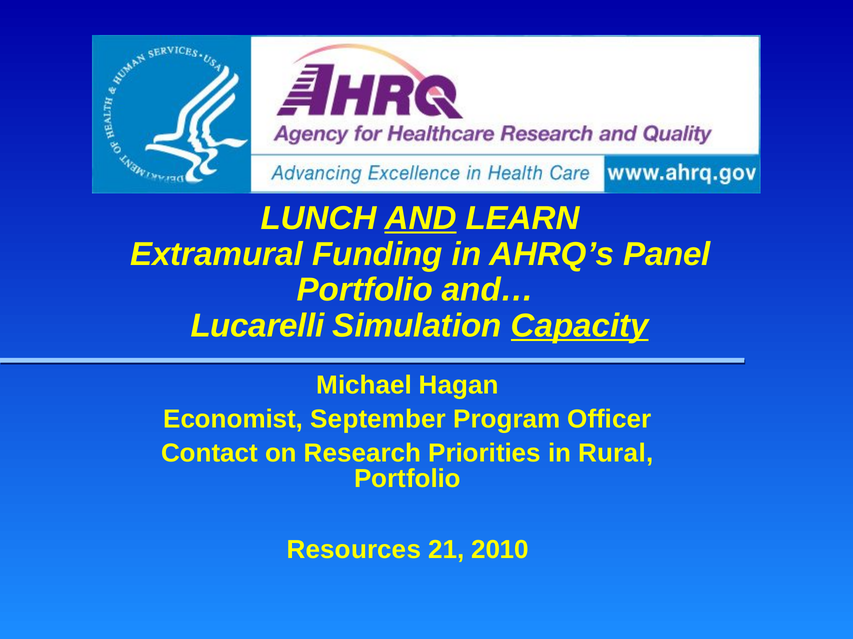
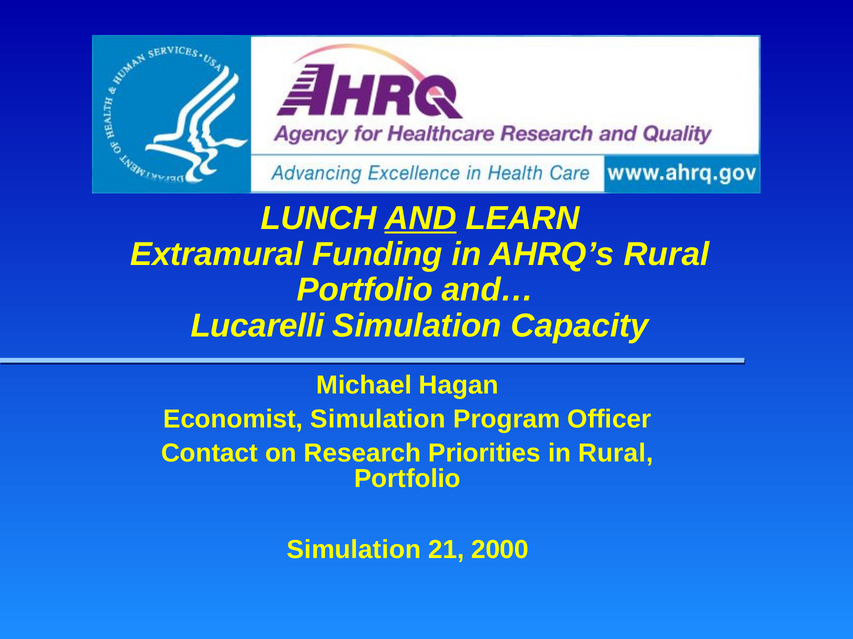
AHRQ’s Panel: Panel -> Rural
Capacity underline: present -> none
Economist September: September -> Simulation
Resources at (354, 551): Resources -> Simulation
2010: 2010 -> 2000
